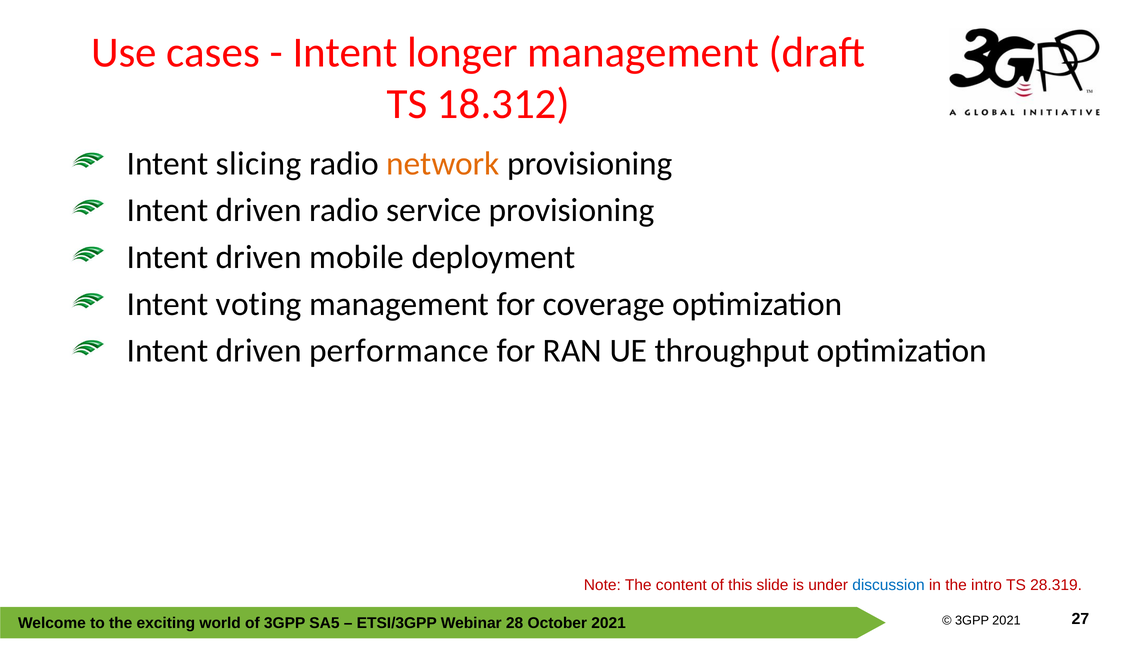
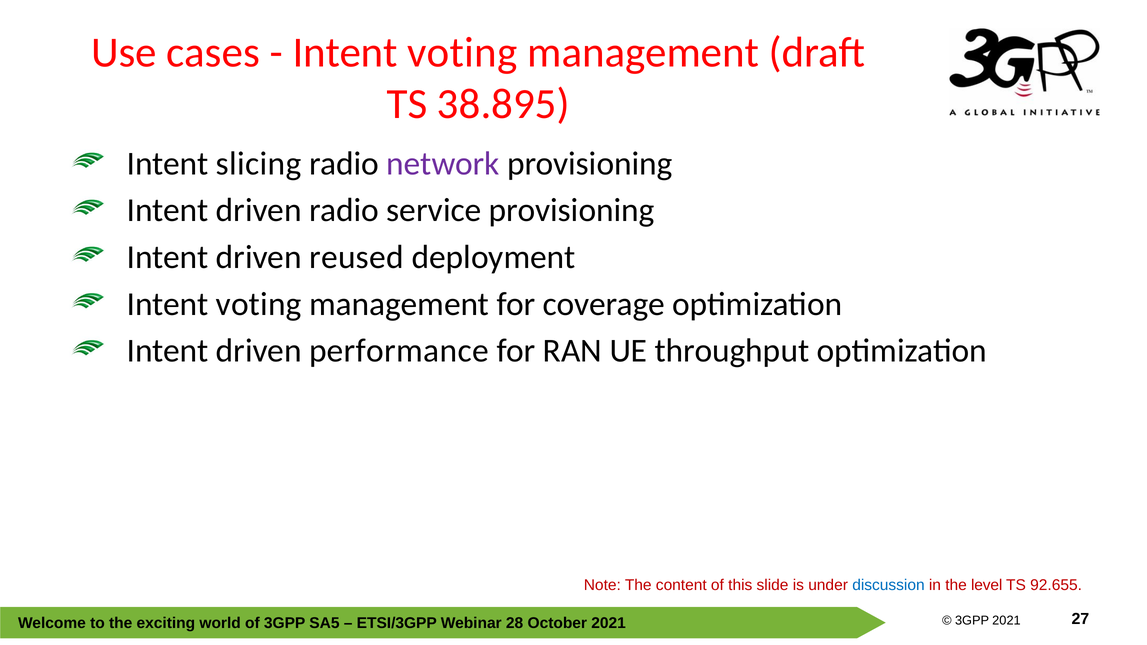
longer at (463, 52): longer -> voting
18.312: 18.312 -> 38.895
network colour: orange -> purple
mobile: mobile -> reused
intro: intro -> level
28.319: 28.319 -> 92.655
